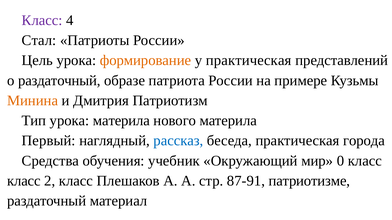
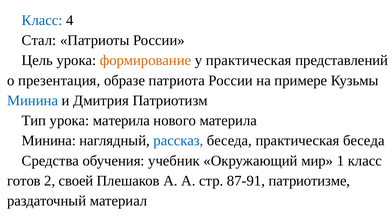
Класс at (42, 20) colour: purple -> blue
о раздаточный: раздаточный -> презентация
Минина at (33, 101) colour: orange -> blue
Первый at (49, 141): Первый -> Минина
практическая города: города -> беседа
0: 0 -> 1
класс at (24, 181): класс -> готов
2 класс: класс -> своей
